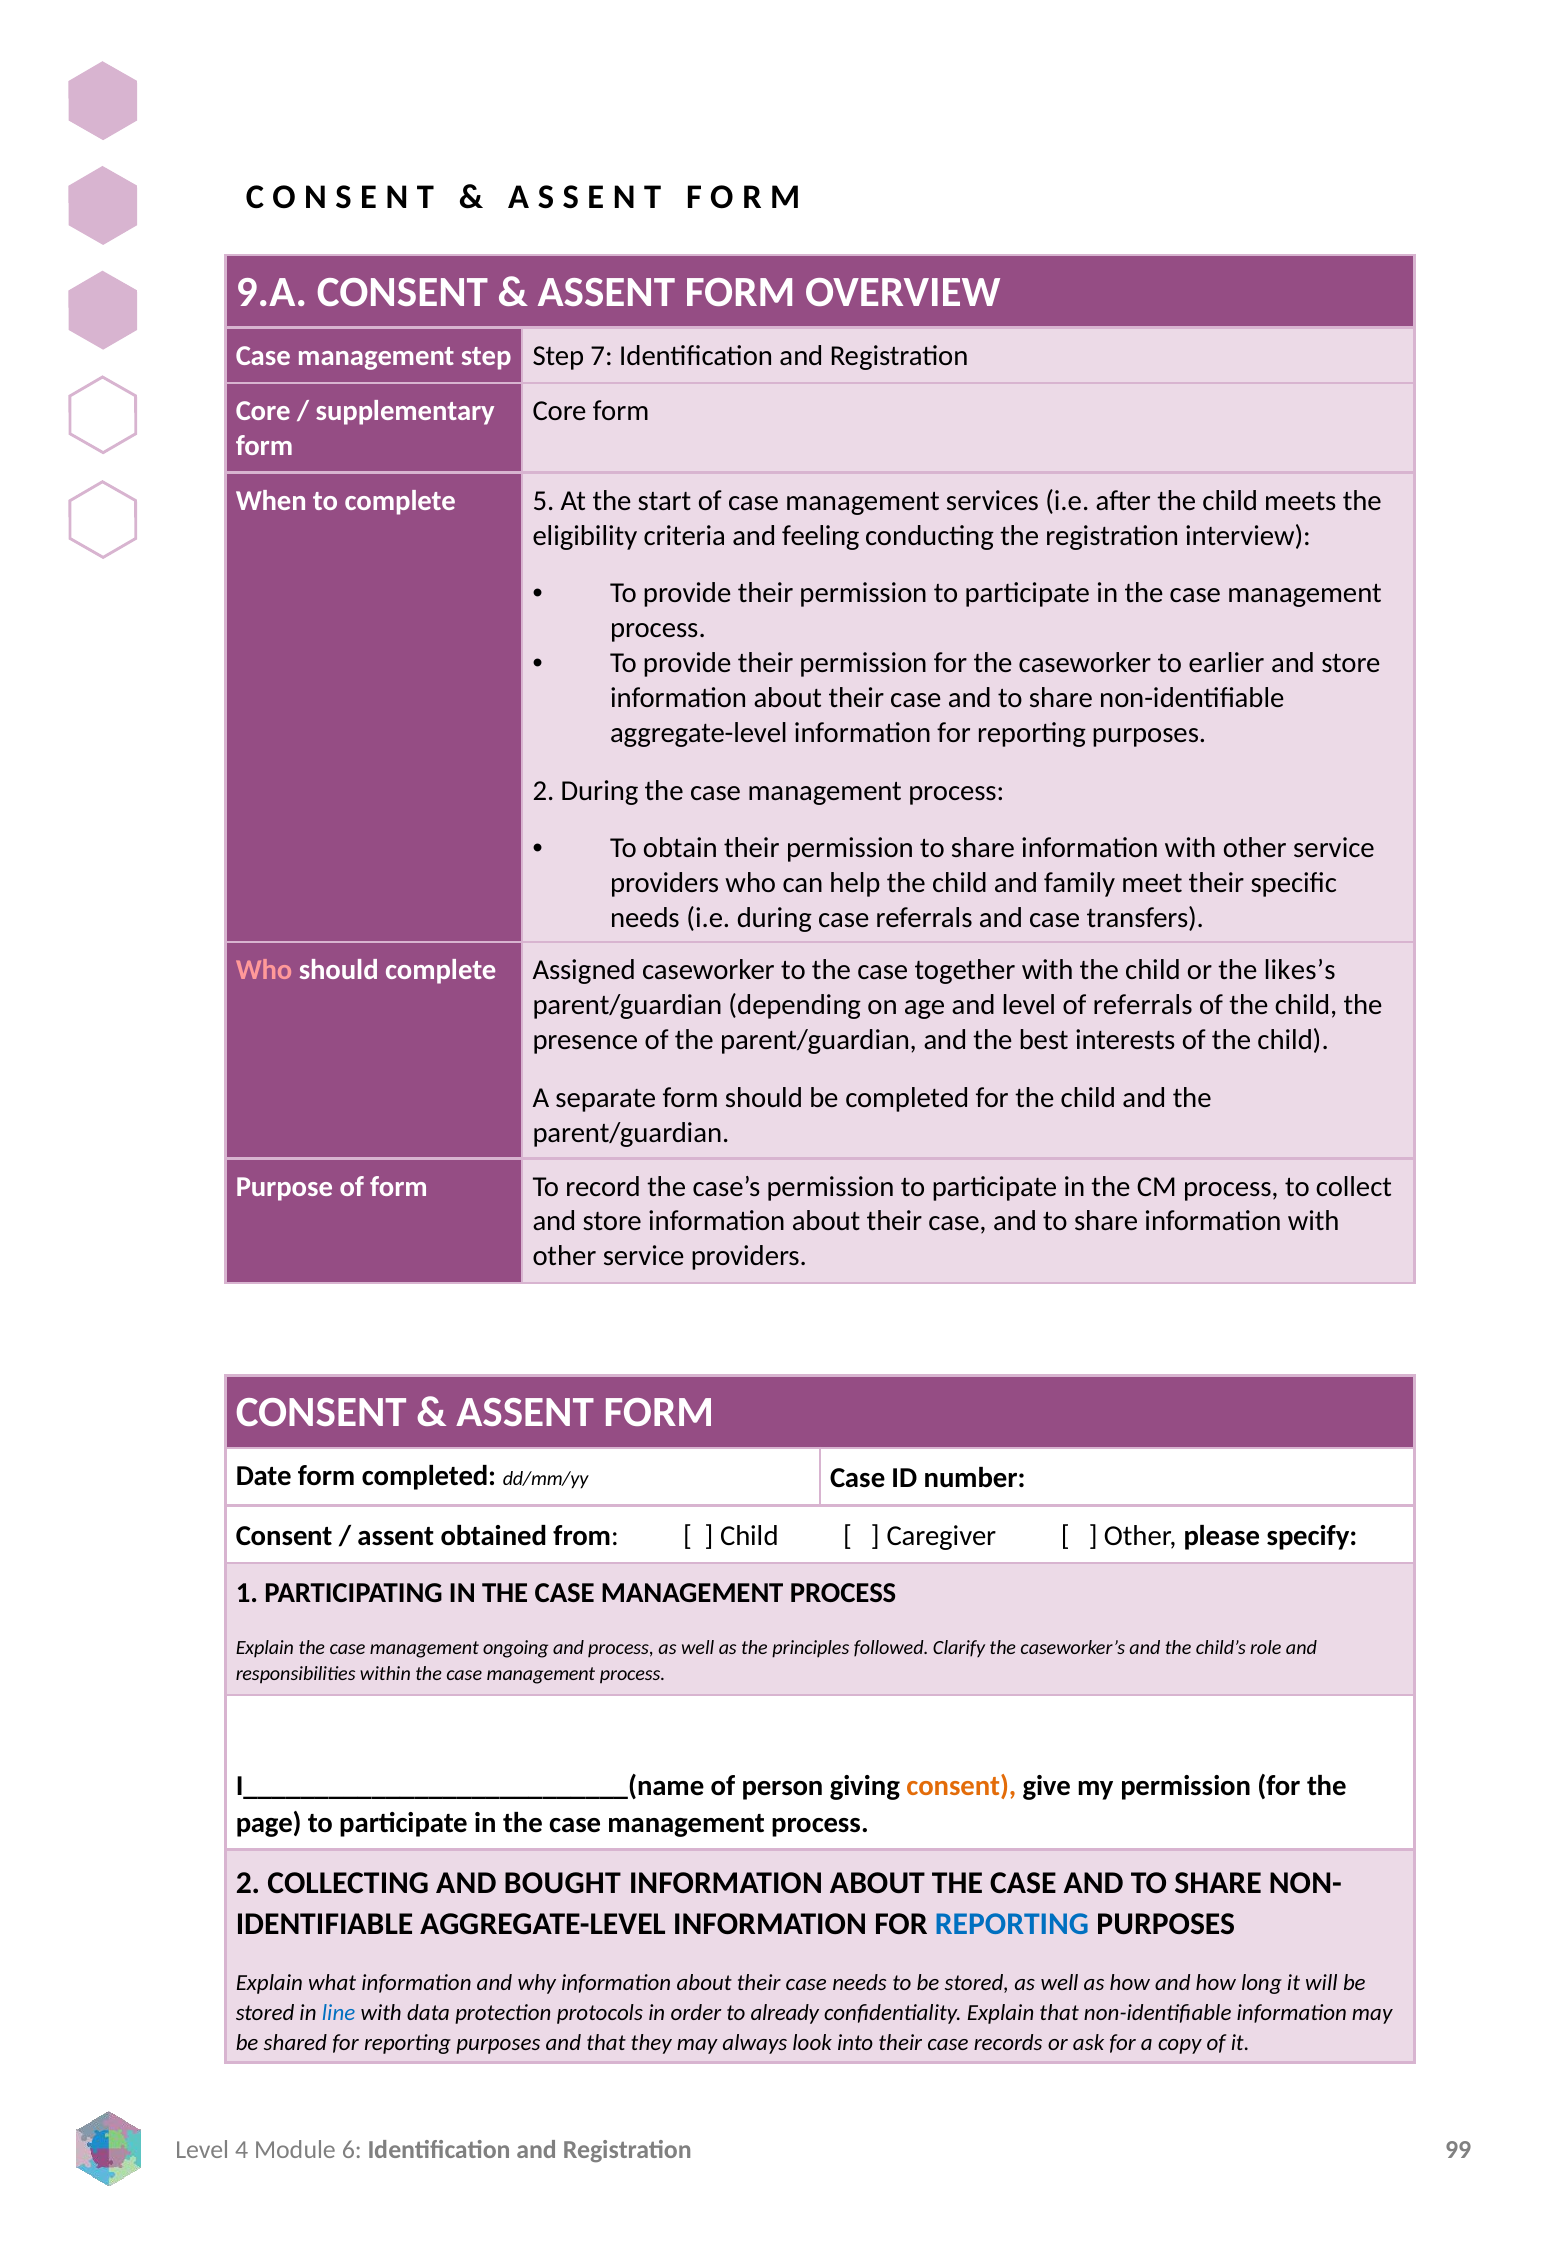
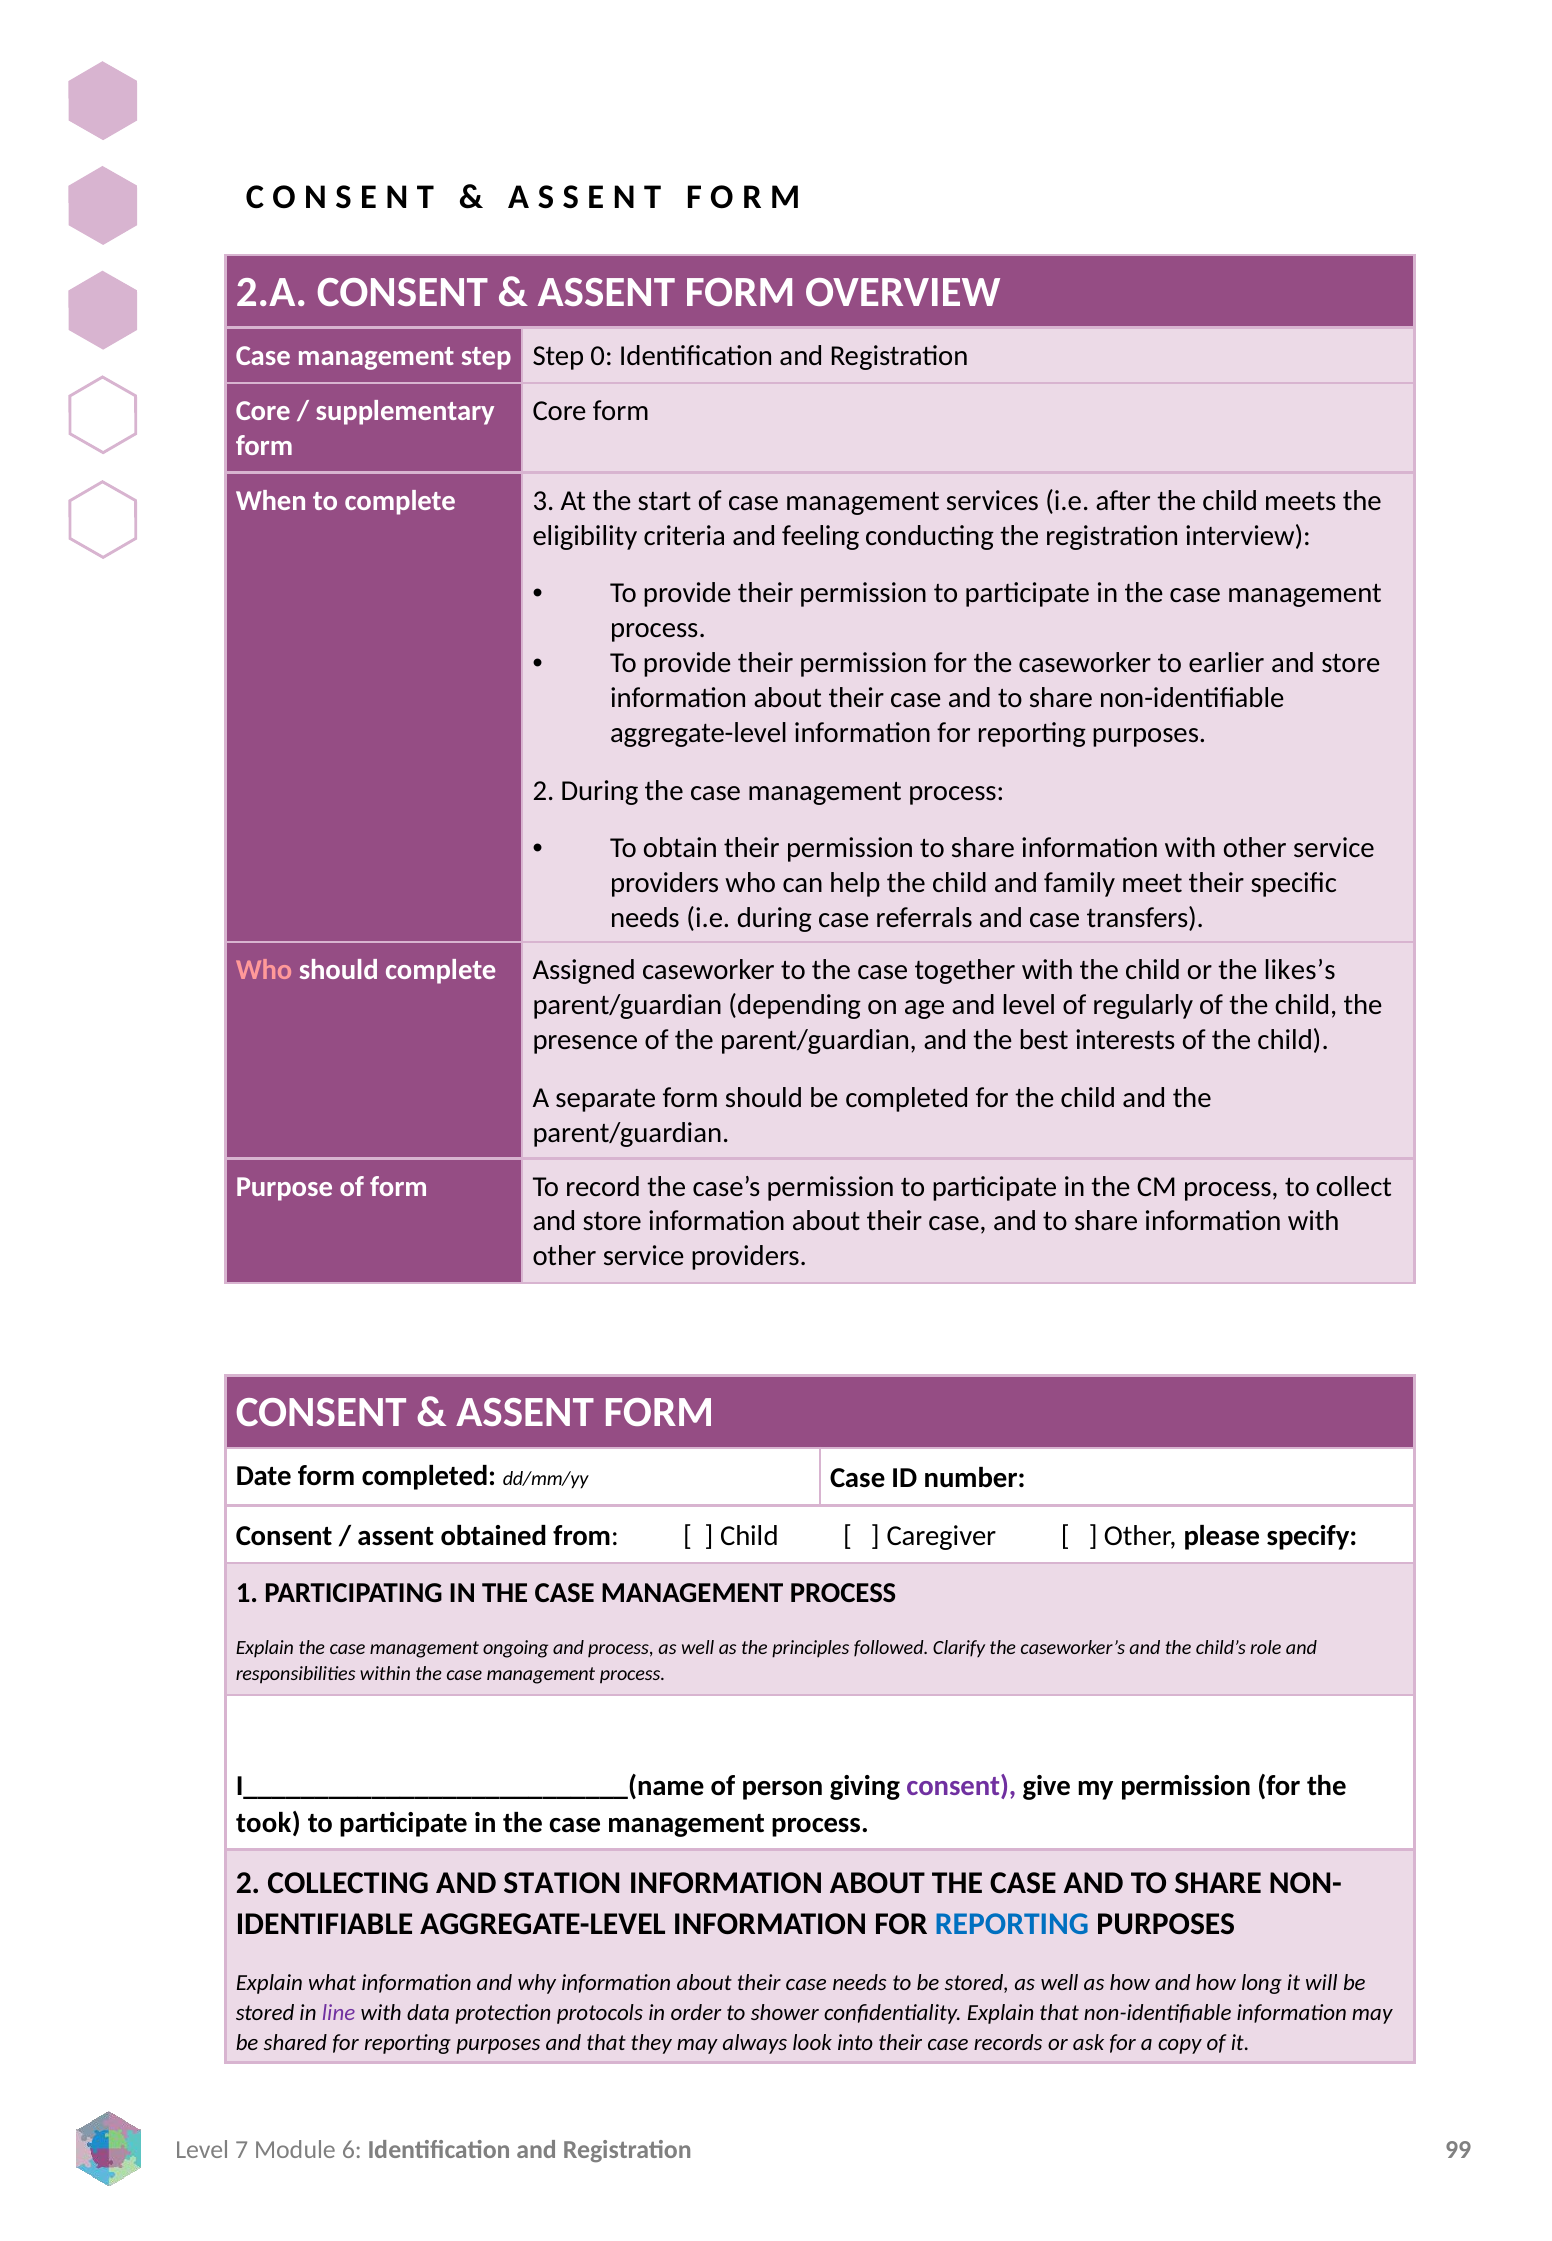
9.A: 9.A -> 2.A
7: 7 -> 0
5: 5 -> 3
of referrals: referrals -> regularly
consent at (961, 1786) colour: orange -> purple
page: page -> took
BOUGHT: BOUGHT -> STATION
line colour: blue -> purple
already: already -> shower
4: 4 -> 7
